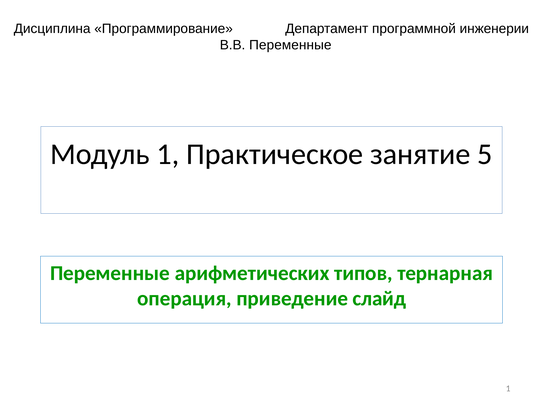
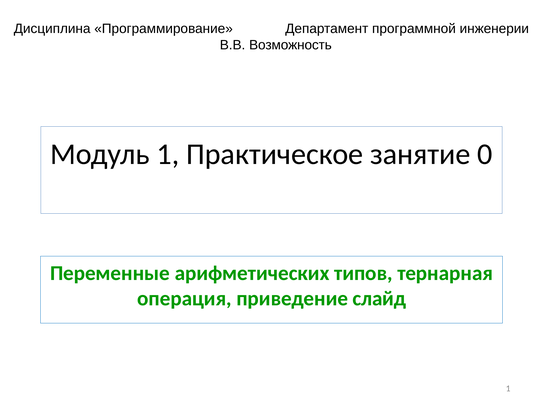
В.В Переменные: Переменные -> Возможность
5: 5 -> 0
